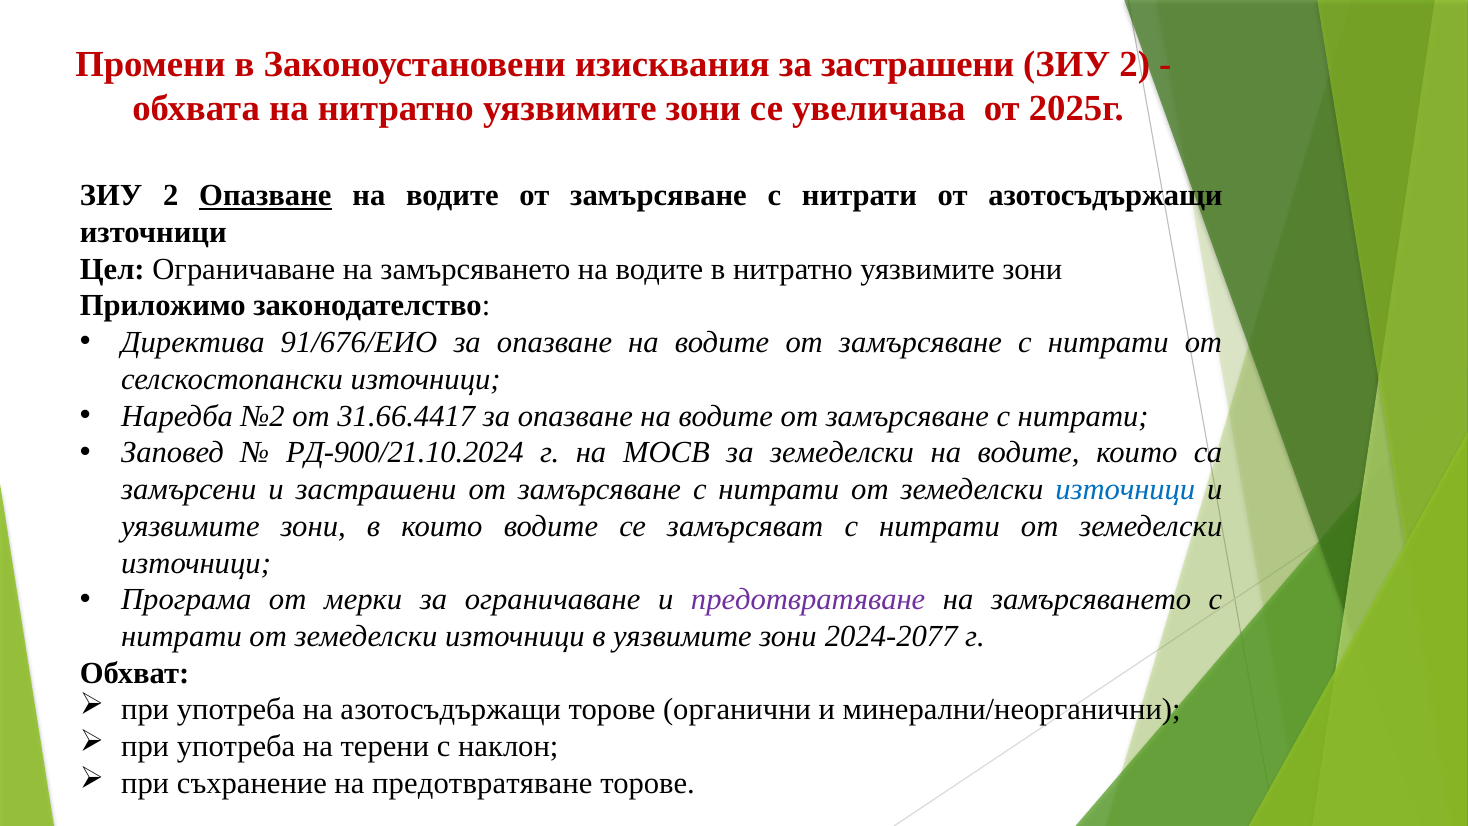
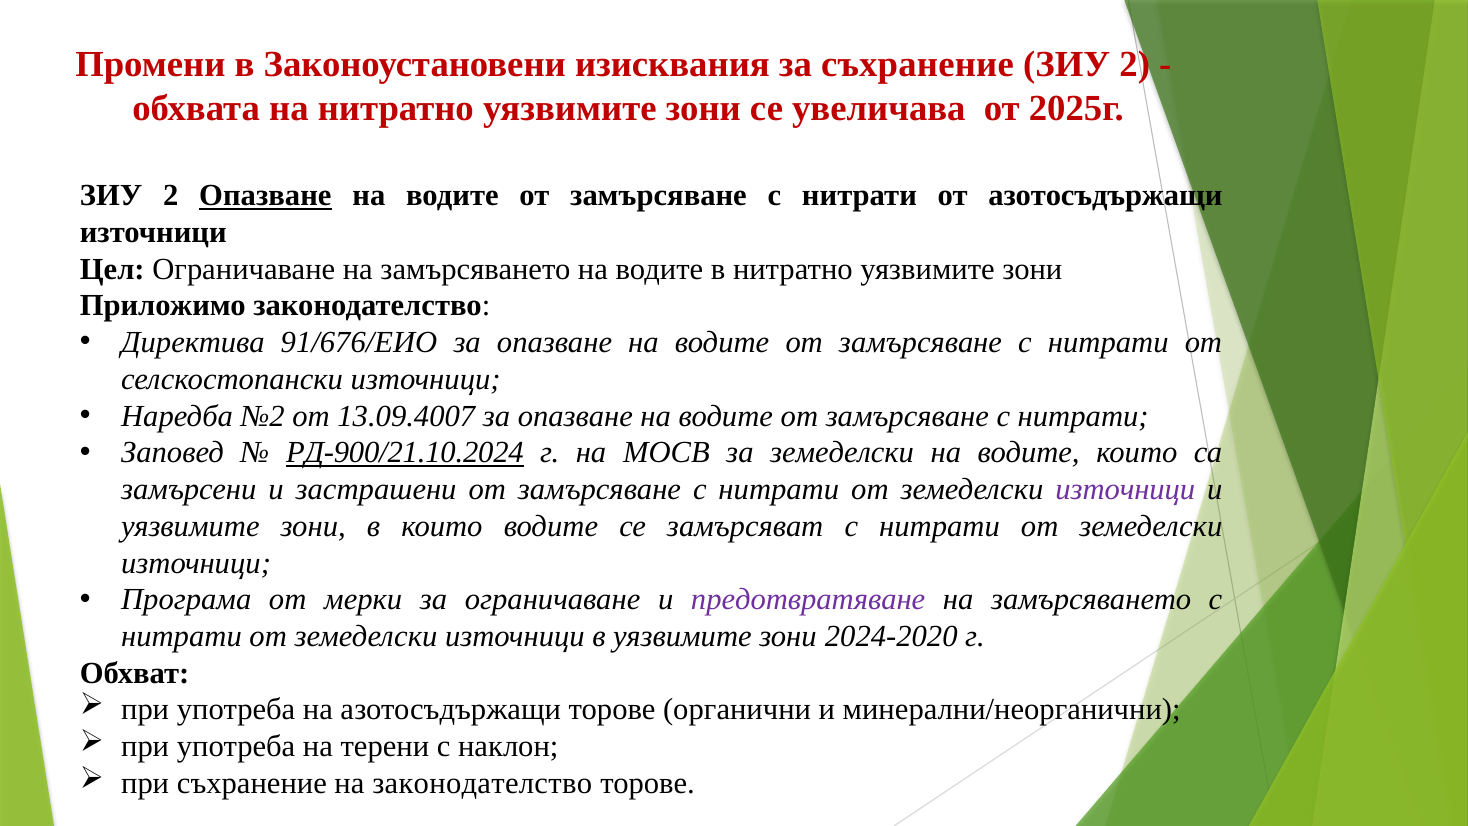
за застрашени: застрашени -> съхранение
31.66.4417: 31.66.4417 -> 13.09.4007
РД-900/21.10.2024 underline: none -> present
източници at (1125, 489) colour: blue -> purple
2024-2077: 2024-2077 -> 2024-2020
на предотвратяване: предотвратяване -> законодателство
